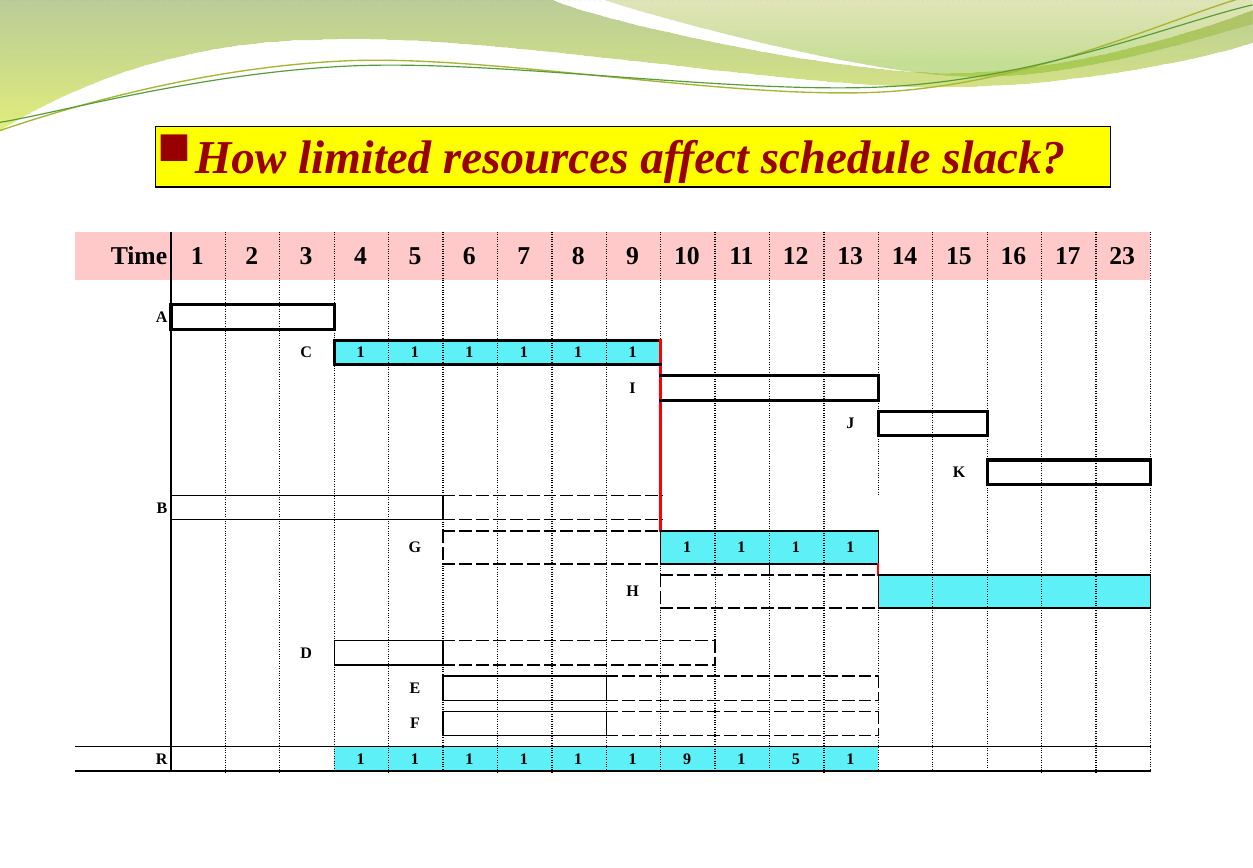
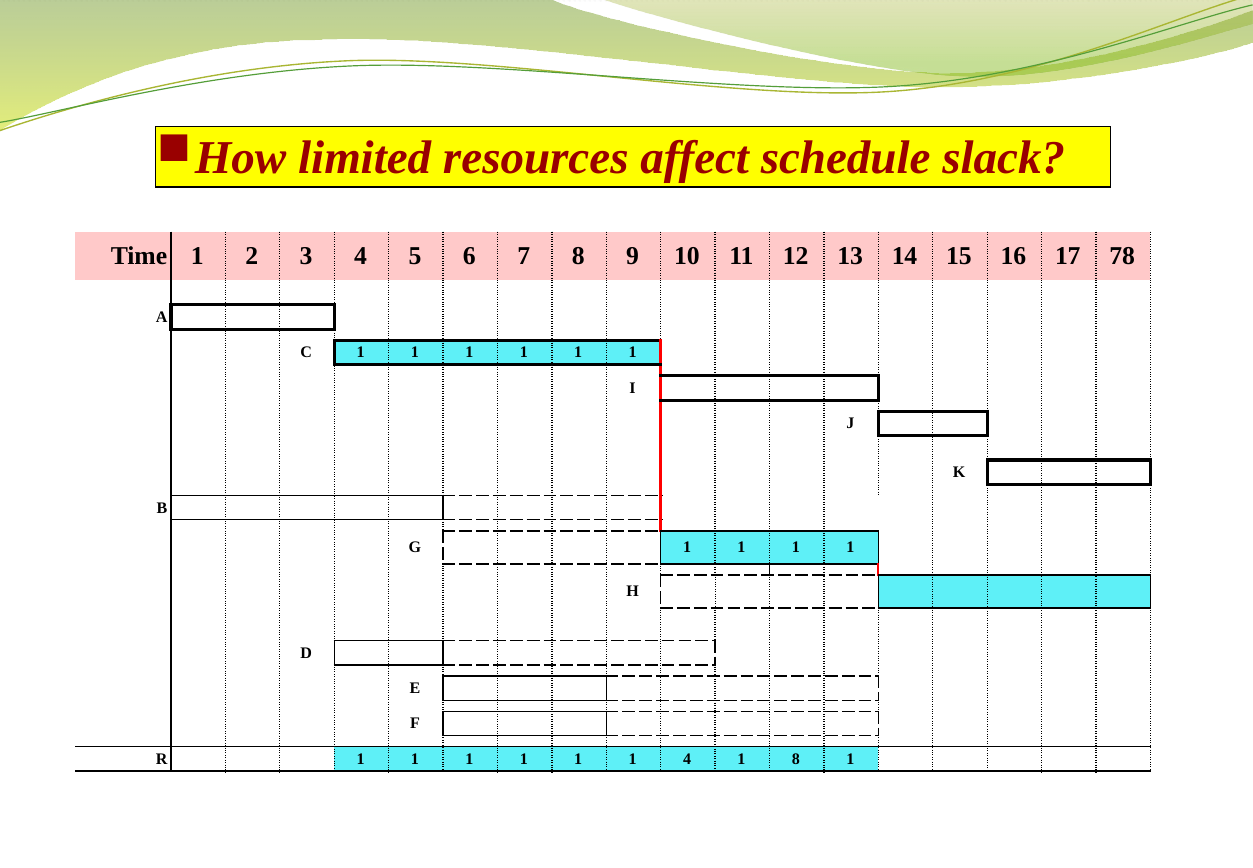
23: 23 -> 78
1 9: 9 -> 4
1 5: 5 -> 8
